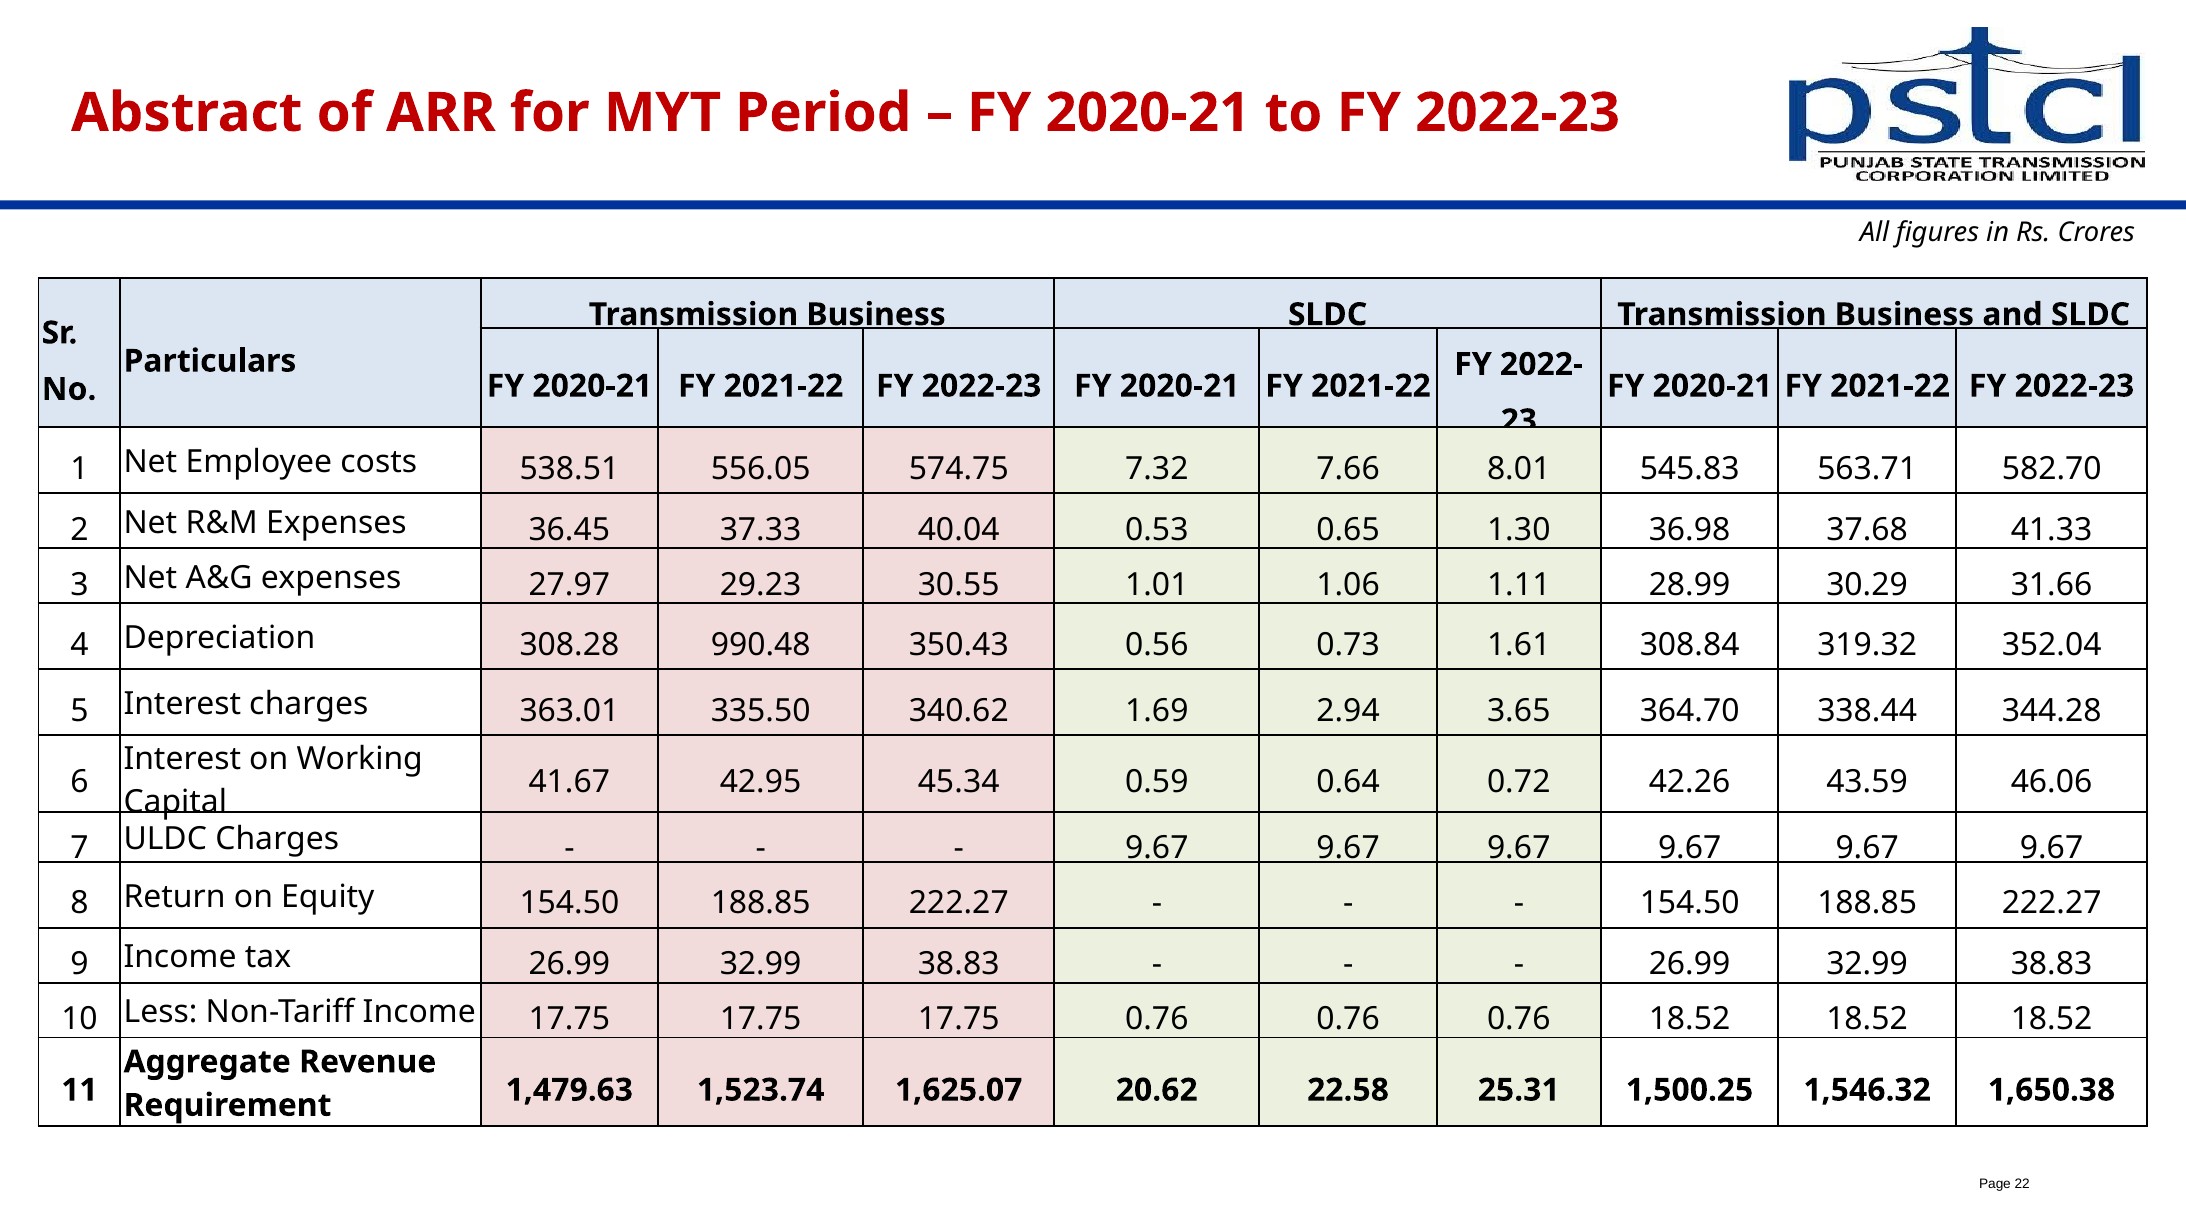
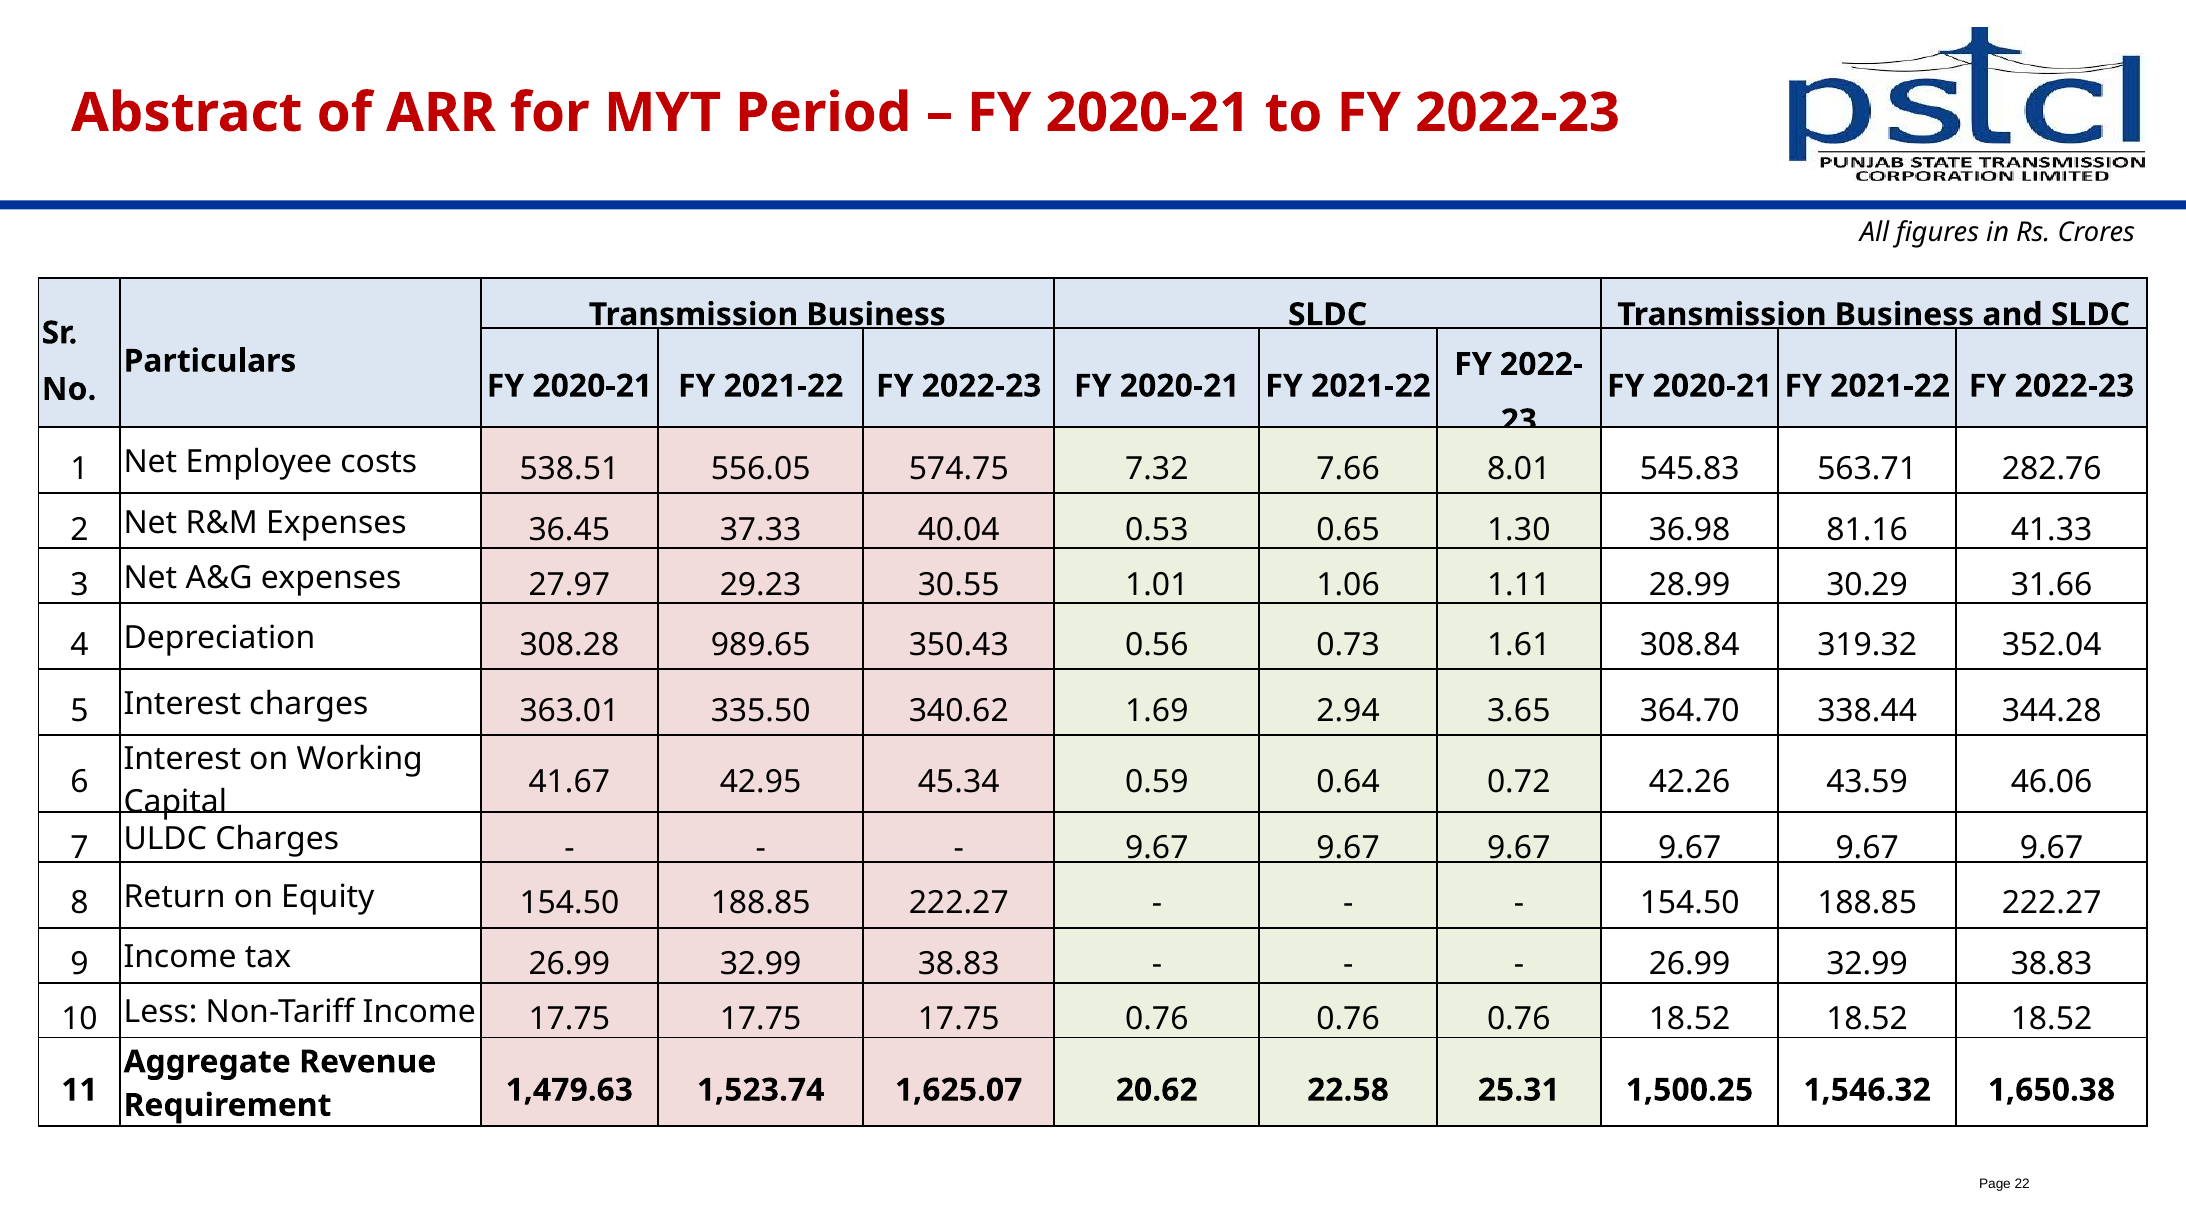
582.70: 582.70 -> 282.76
37.68: 37.68 -> 81.16
990.48: 990.48 -> 989.65
